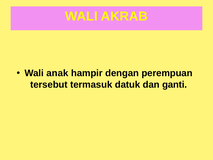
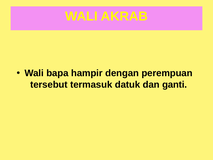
anak: anak -> bapa
